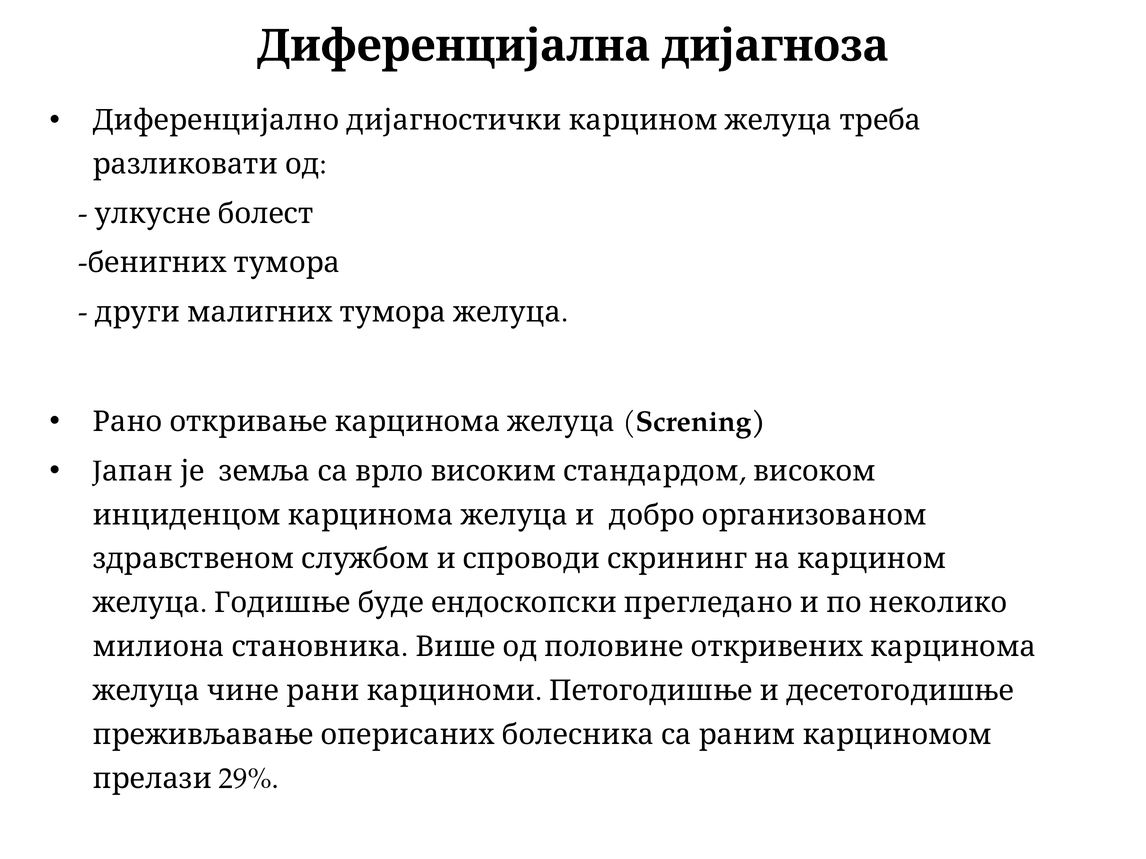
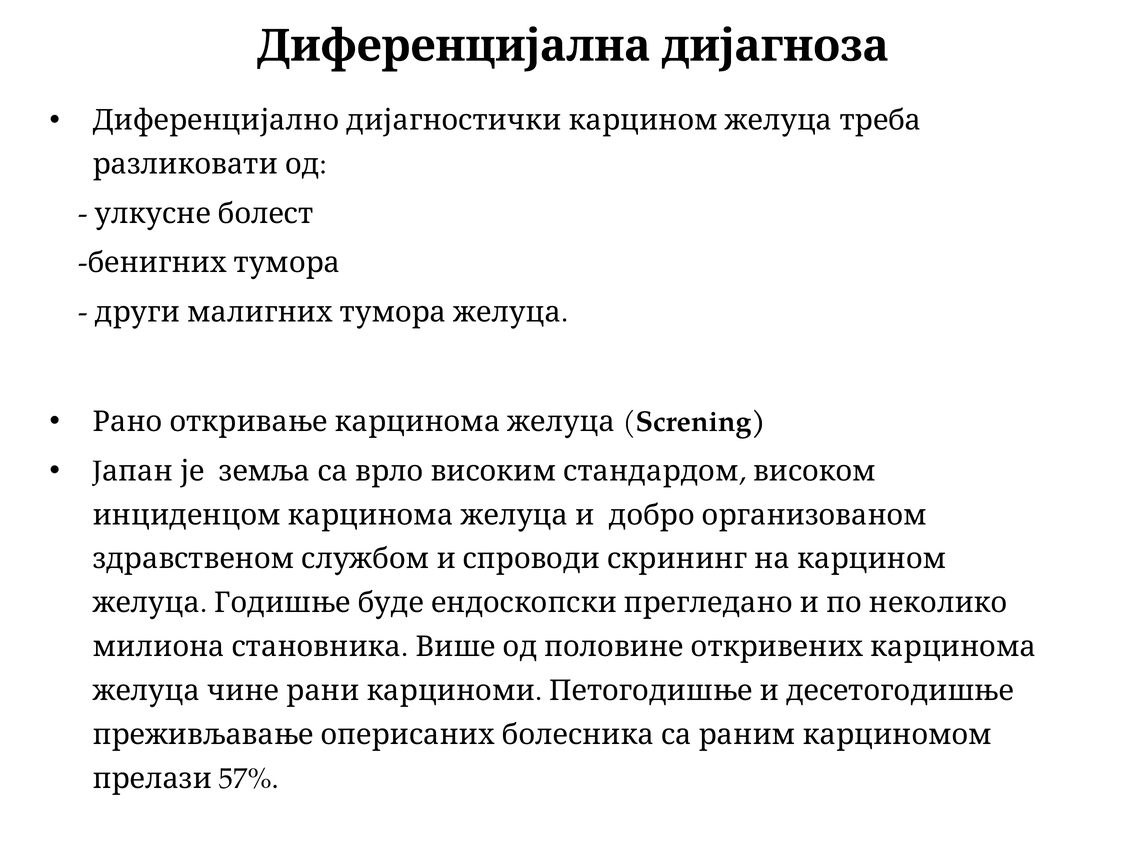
29%: 29% -> 57%
